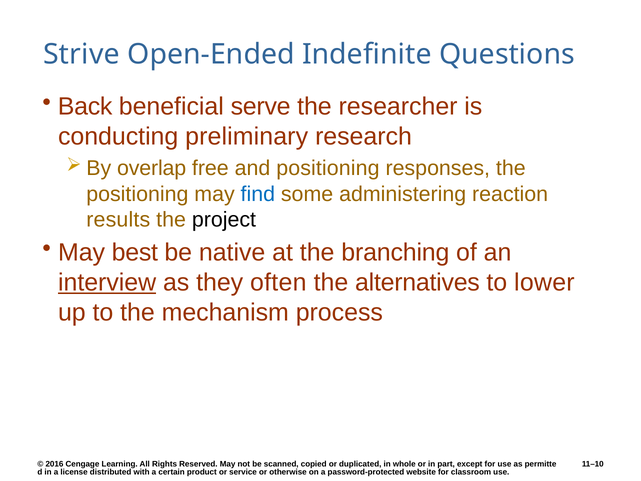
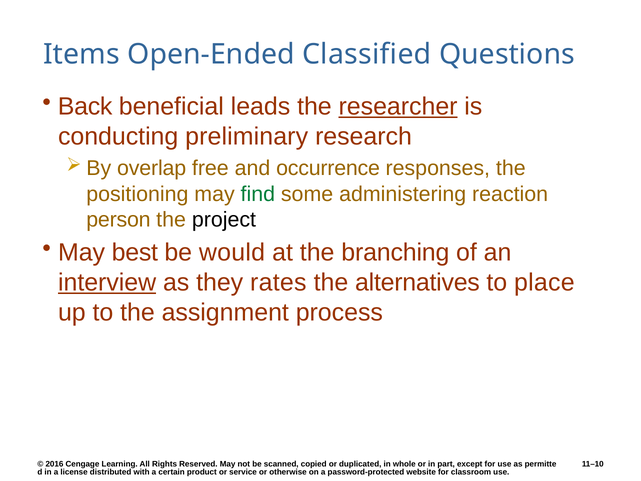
Strive: Strive -> Items
Indefinite: Indefinite -> Classified
serve: serve -> leads
researcher underline: none -> present
and positioning: positioning -> occurrence
find colour: blue -> green
results: results -> person
native: native -> would
often: often -> rates
lower: lower -> place
mechanism: mechanism -> assignment
